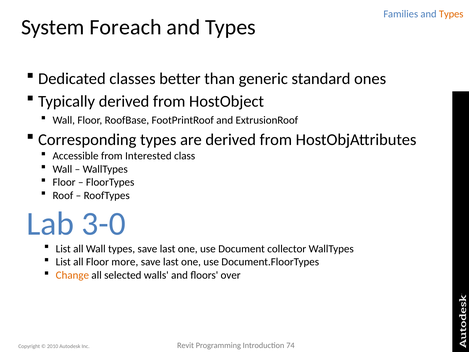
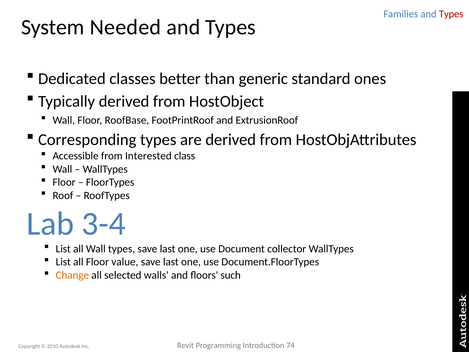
Types at (451, 14) colour: orange -> red
Foreach: Foreach -> Needed
3-0: 3-0 -> 3-4
more: more -> value
over: over -> such
